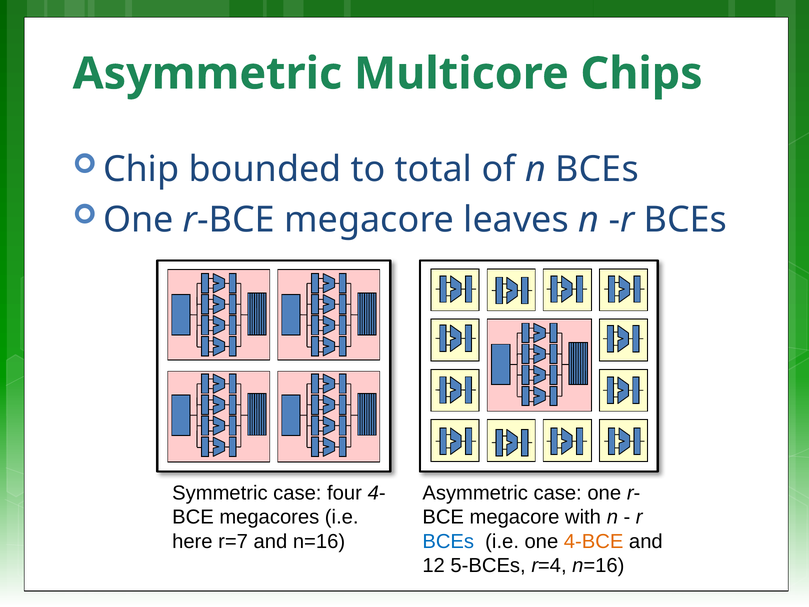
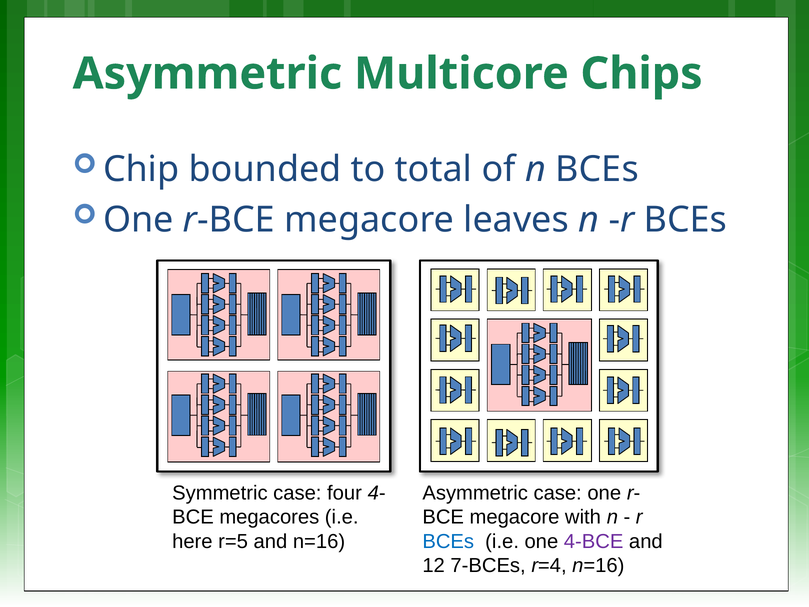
r=7: r=7 -> r=5
4-BCE colour: orange -> purple
5-BCEs: 5-BCEs -> 7-BCEs
